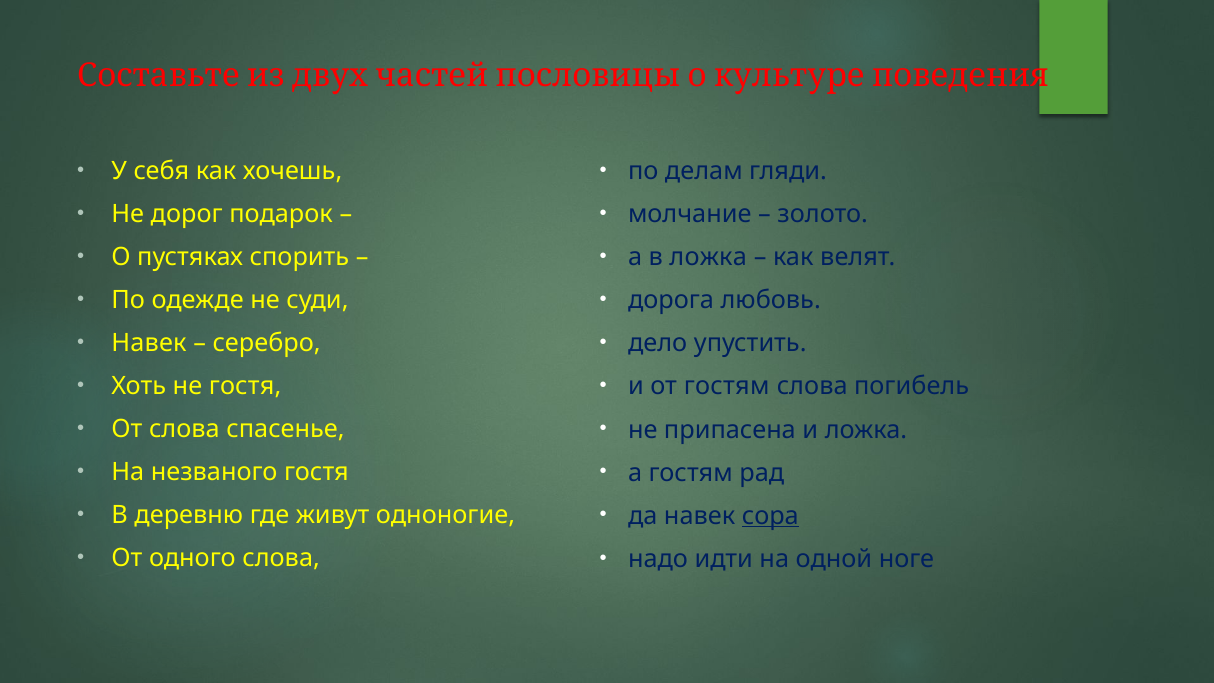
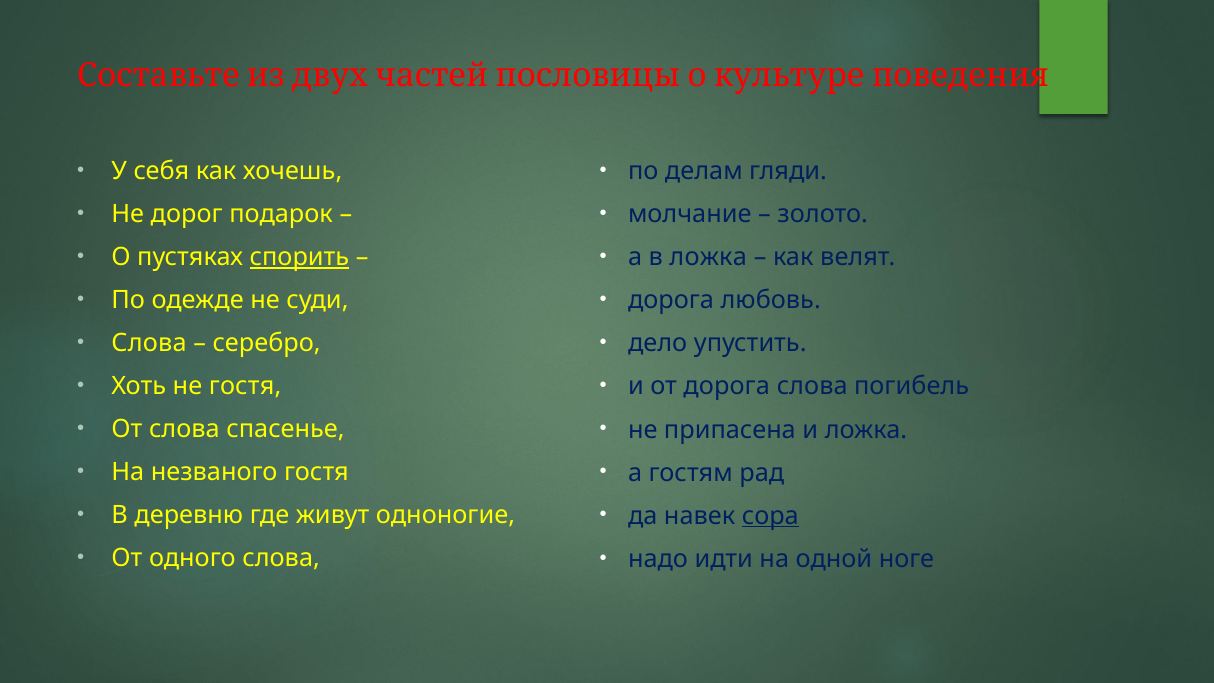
спорить underline: none -> present
Навек at (149, 343): Навек -> Слова
от гостям: гостям -> дорога
